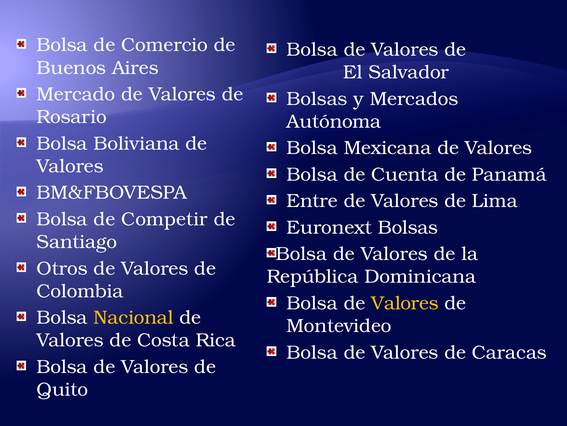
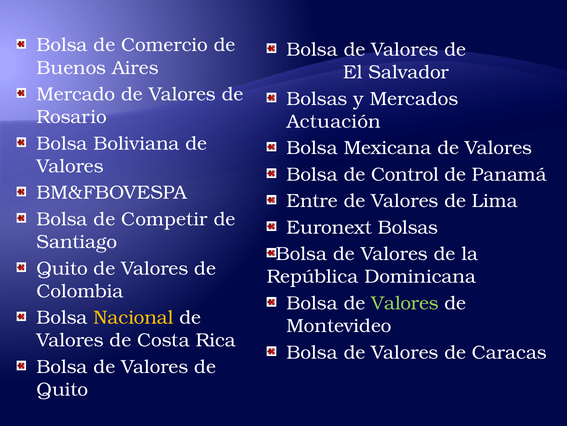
Autónoma: Autónoma -> Actuación
Cuenta: Cuenta -> Control
Otros at (62, 268): Otros -> Quito
Valores at (405, 303) colour: yellow -> light green
